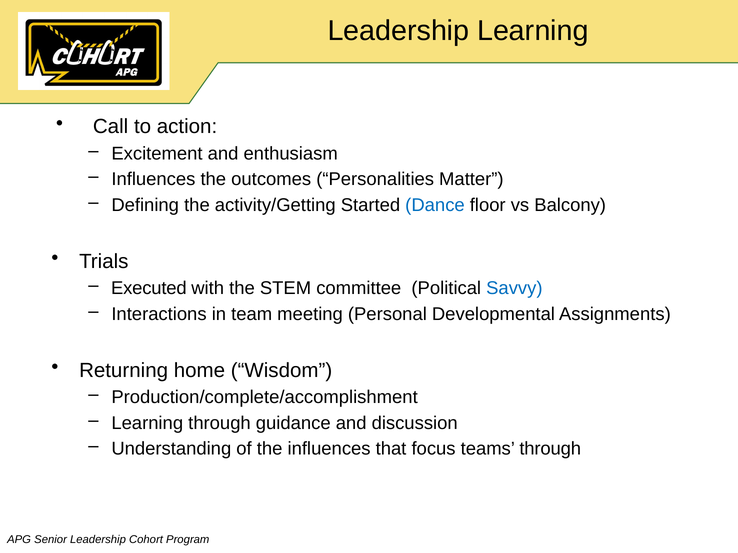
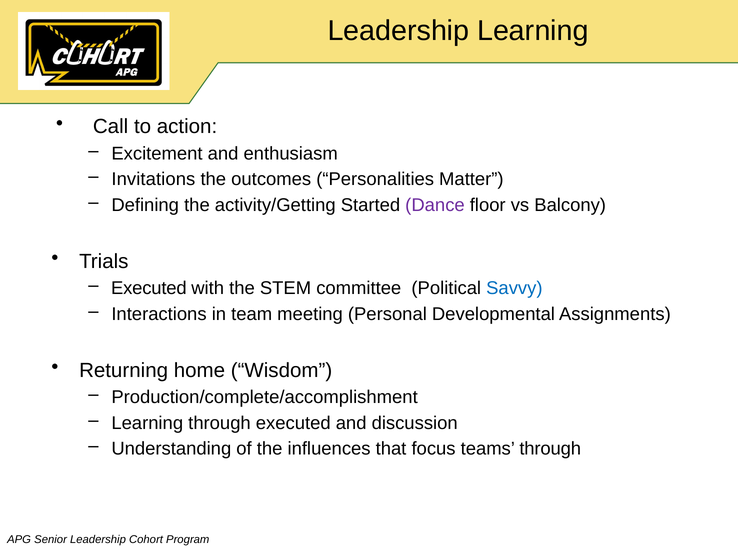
Influences at (153, 179): Influences -> Invitations
Dance colour: blue -> purple
through guidance: guidance -> executed
